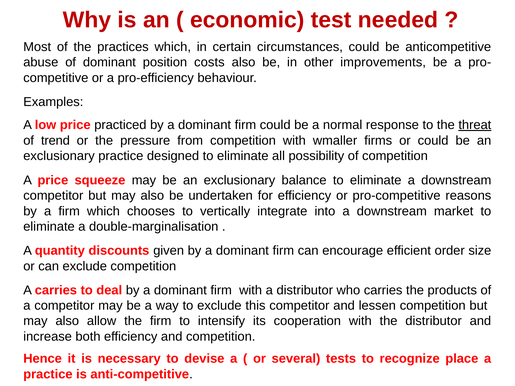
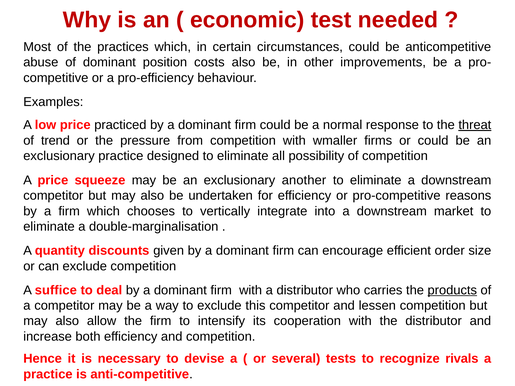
balance: balance -> another
A carries: carries -> suffice
products underline: none -> present
place: place -> rivals
